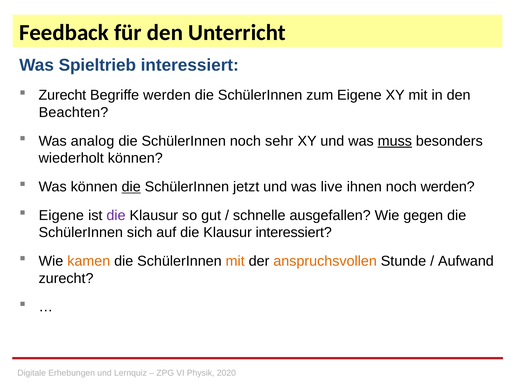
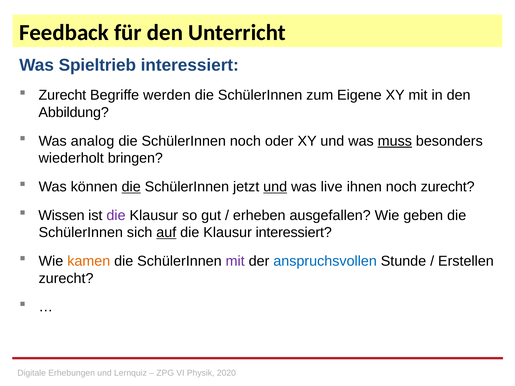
Beachten: Beachten -> Abbildung
sehr: sehr -> oder
wiederholt können: können -> bringen
und at (275, 187) underline: none -> present
noch werden: werden -> zurecht
Eigene at (61, 216): Eigene -> Wissen
schnelle: schnelle -> erheben
gegen: gegen -> geben
auf underline: none -> present
mit at (235, 261) colour: orange -> purple
anspruchsvollen colour: orange -> blue
Aufwand: Aufwand -> Erstellen
